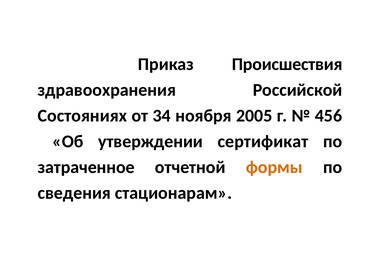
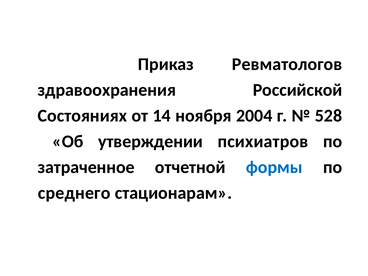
Происшествия: Происшествия -> Ревматологов
34: 34 -> 14
2005: 2005 -> 2004
456: 456 -> 528
сертификат: сертификат -> психиатров
формы colour: orange -> blue
сведения: сведения -> среднего
